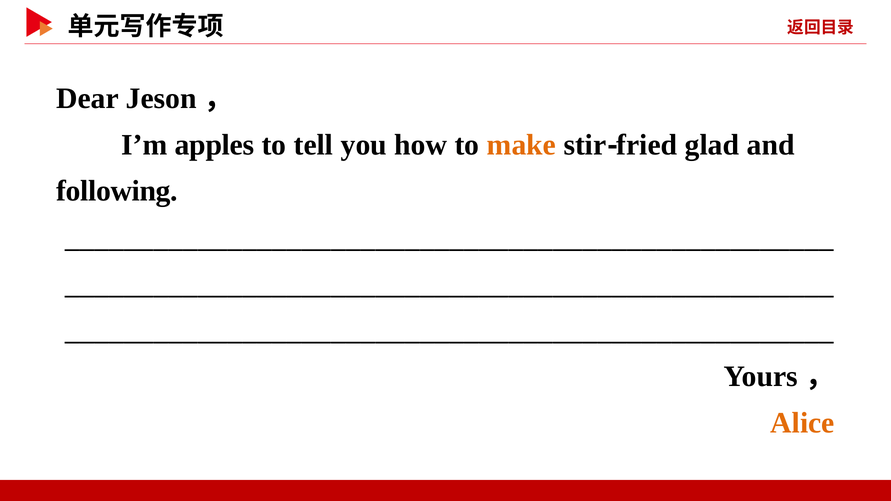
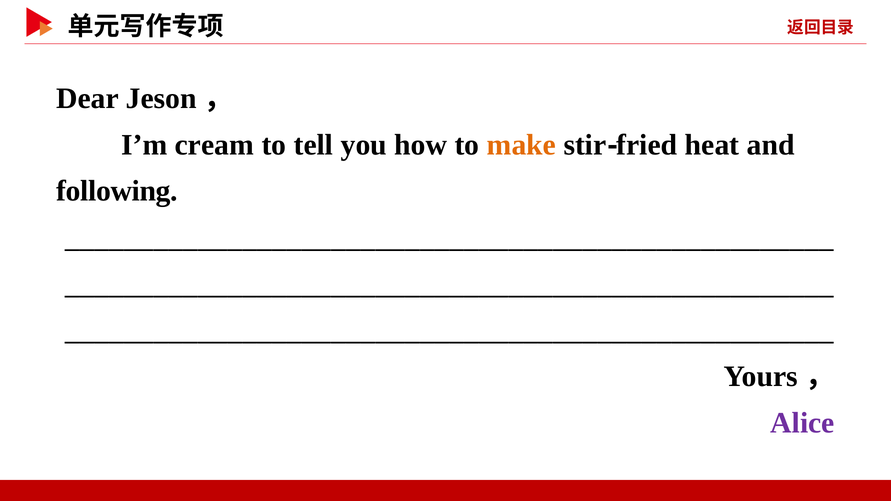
apples: apples -> cream
glad: glad -> heat
Alice colour: orange -> purple
